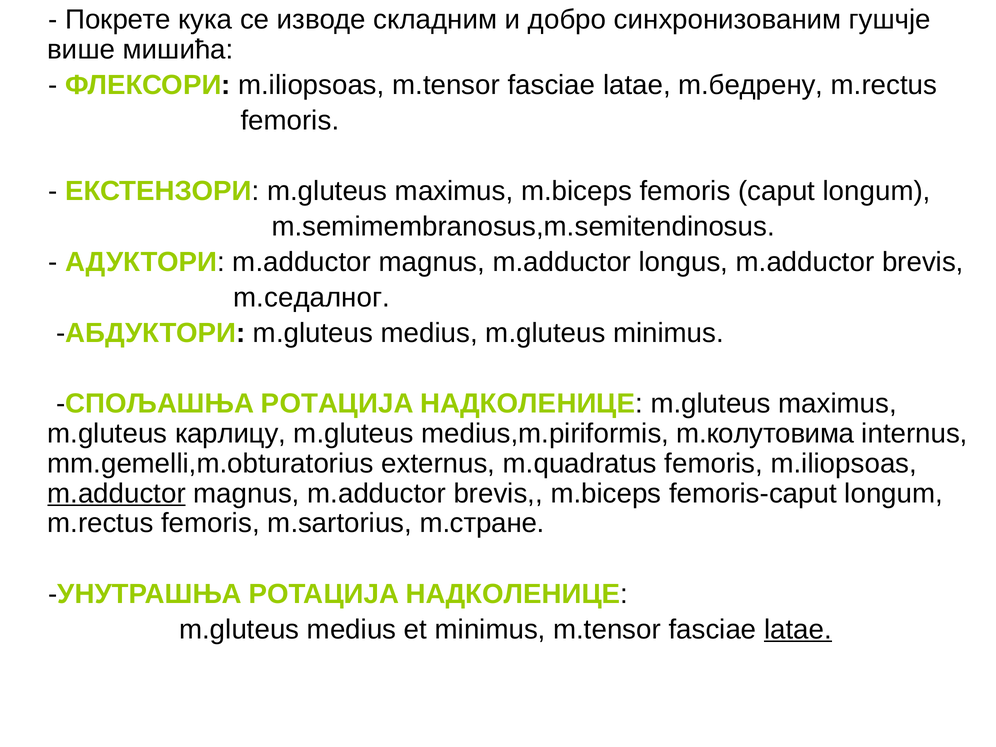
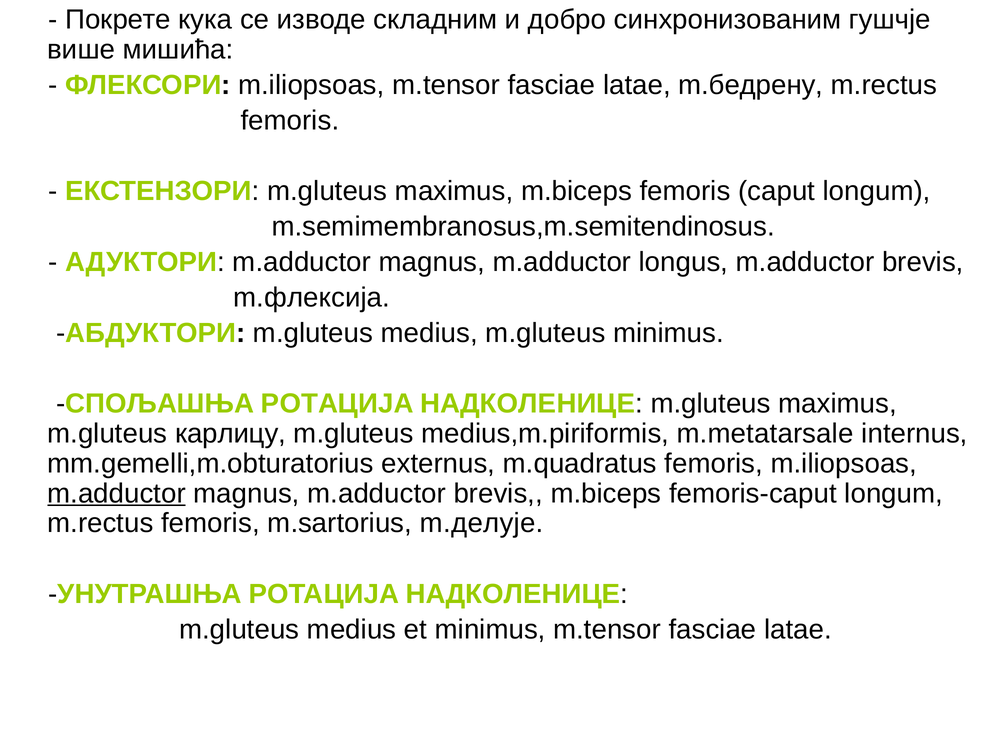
m.седaлнoг: m.седaлнoг -> m.флексија
m.колутовима: m.колутовима -> m.metatarsale
m.стране: m.стране -> m.делује
latae at (798, 629) underline: present -> none
